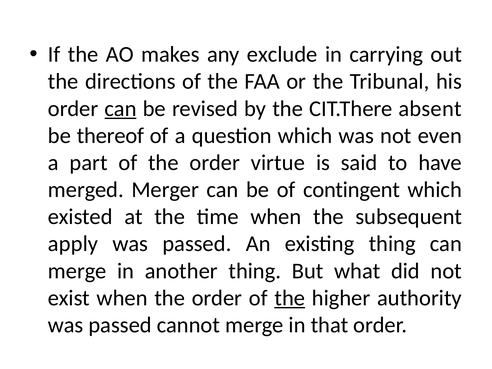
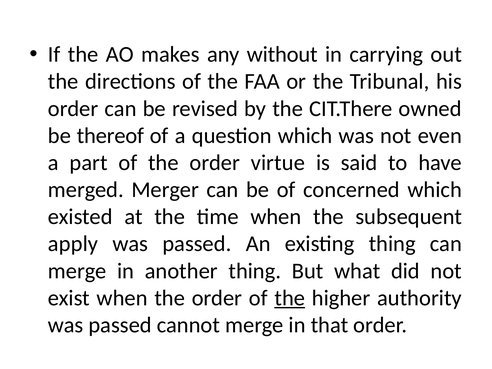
exclude: exclude -> without
can at (121, 109) underline: present -> none
absent: absent -> owned
contingent: contingent -> concerned
